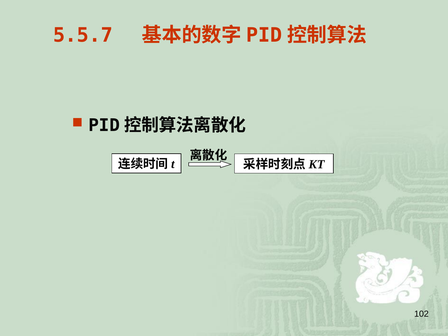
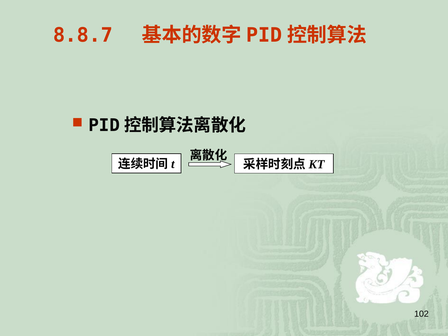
5.5.7: 5.5.7 -> 8.8.7
